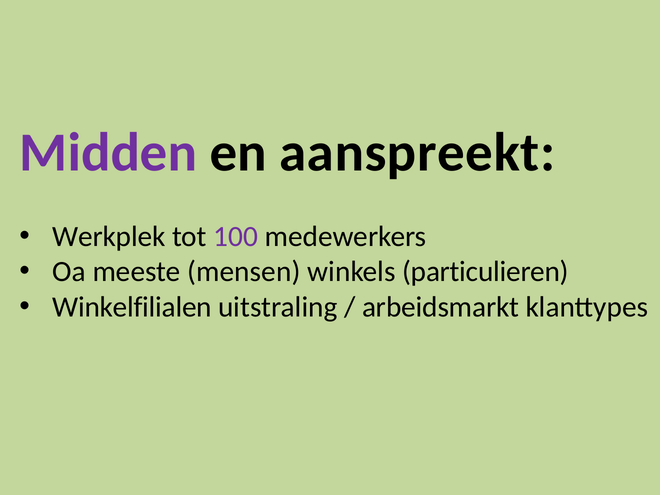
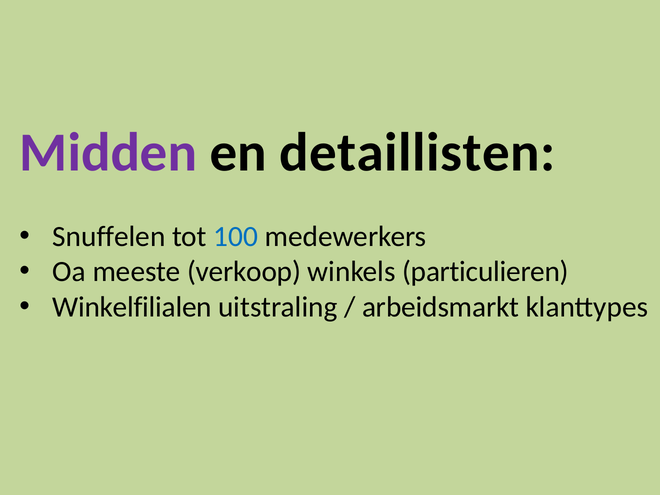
aanspreekt: aanspreekt -> detaillisten
Werkplek: Werkplek -> Snuffelen
100 colour: purple -> blue
mensen: mensen -> verkoop
